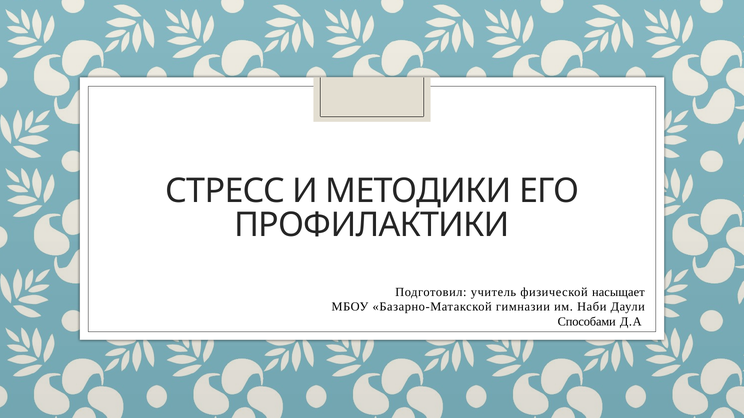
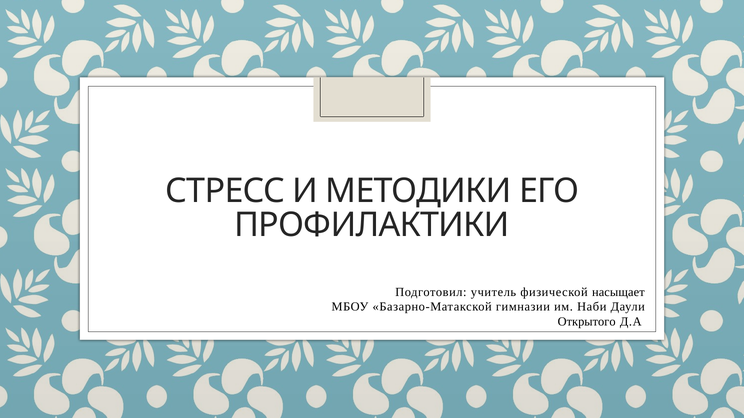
Способами: Способами -> Открытого
